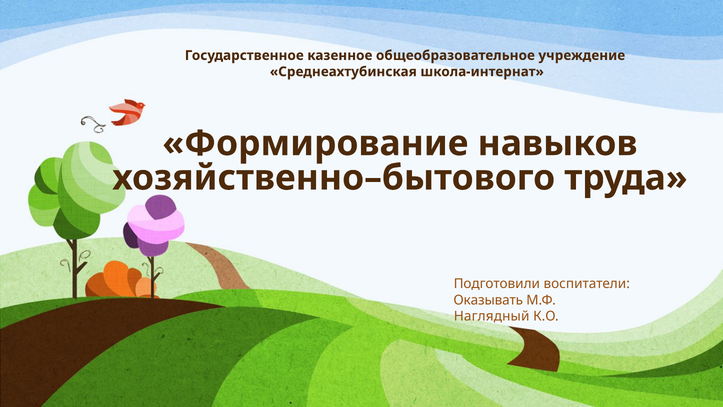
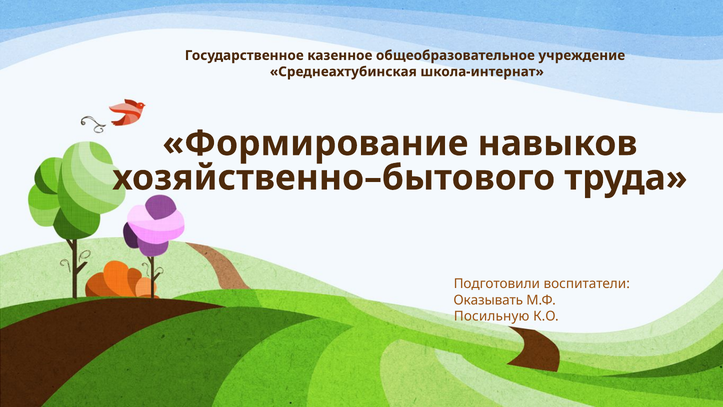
Наглядный: Наглядный -> Посильную
